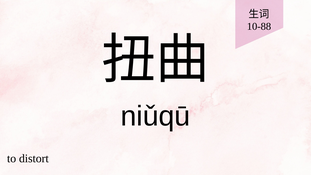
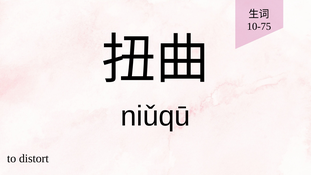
10-88: 10-88 -> 10-75
